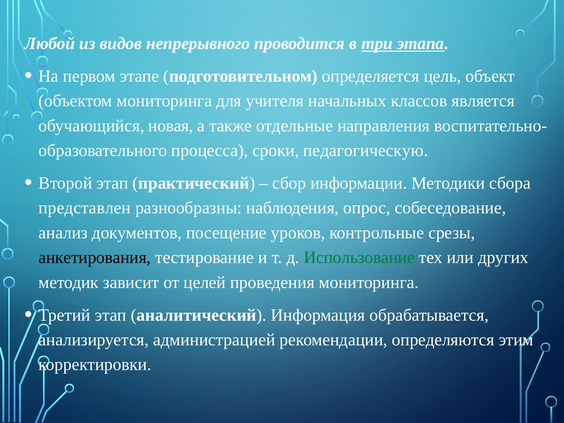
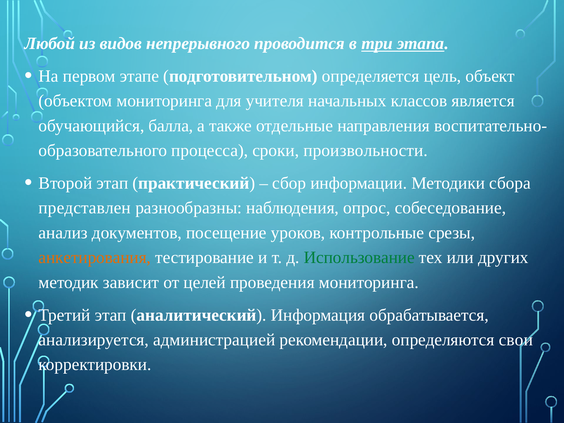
новая: новая -> балла
педагогическую: педагогическую -> произвольности
анкетирования colour: black -> orange
этим: этим -> свои
